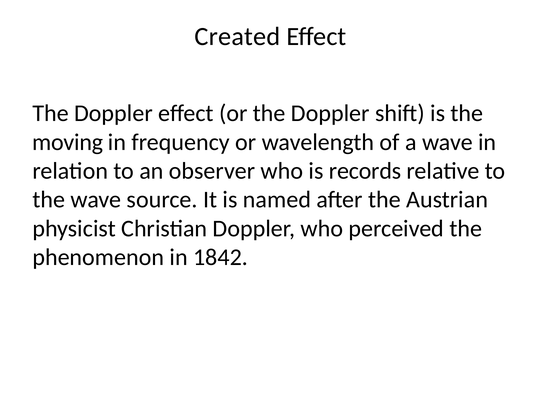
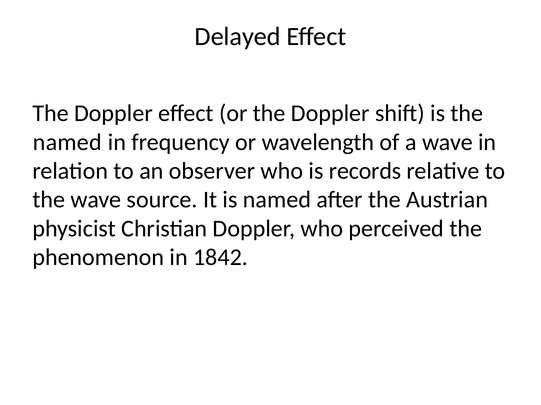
Created: Created -> Delayed
moving at (68, 142): moving -> named
